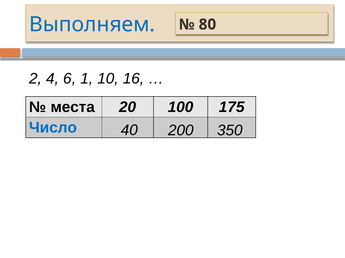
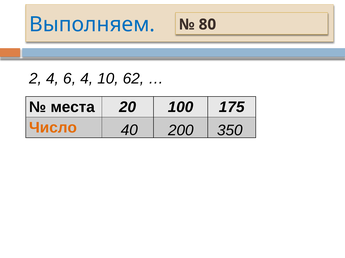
6 1: 1 -> 4
16: 16 -> 62
Число colour: blue -> orange
